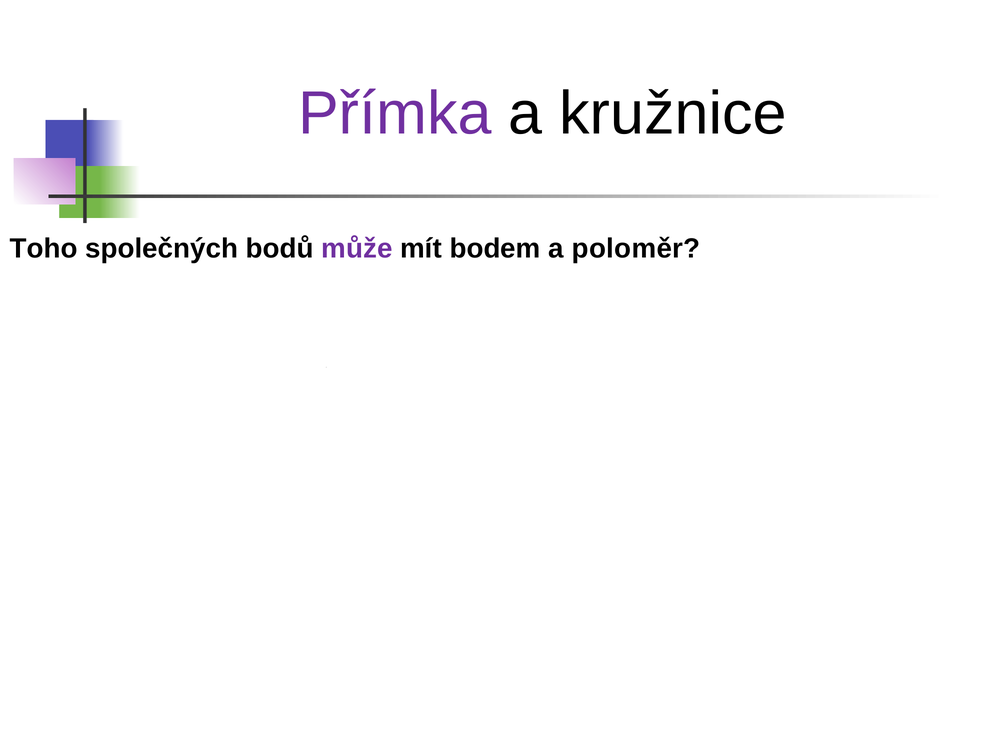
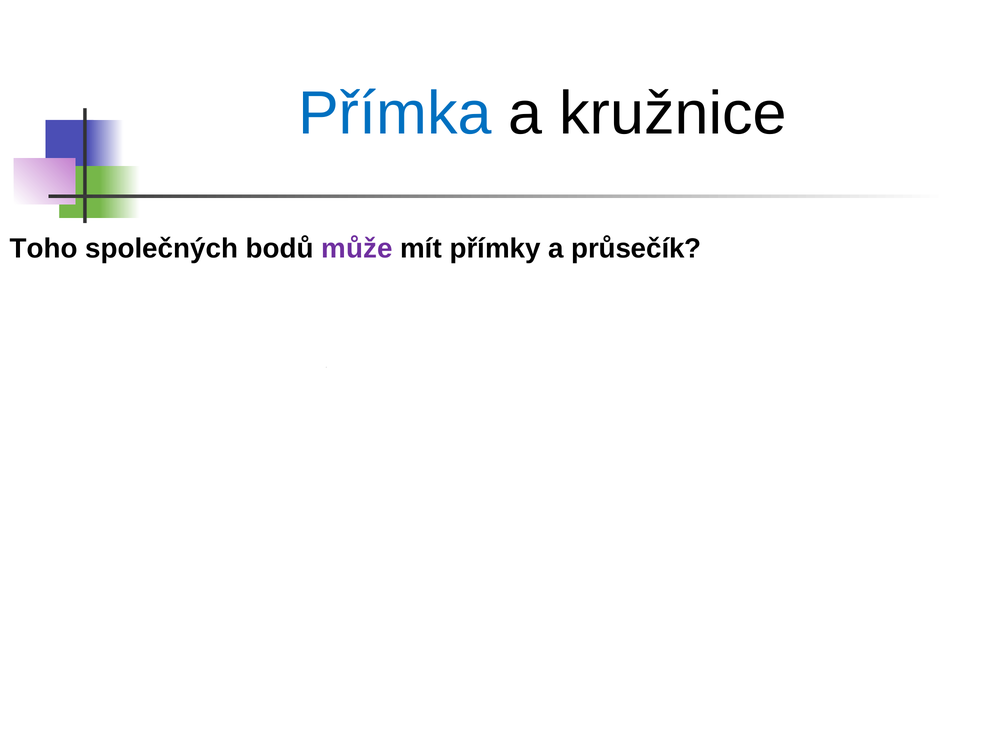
Přímka at (395, 114) colour: purple -> blue
bodem: bodem -> přímky
poloměr: poloměr -> průsečík
